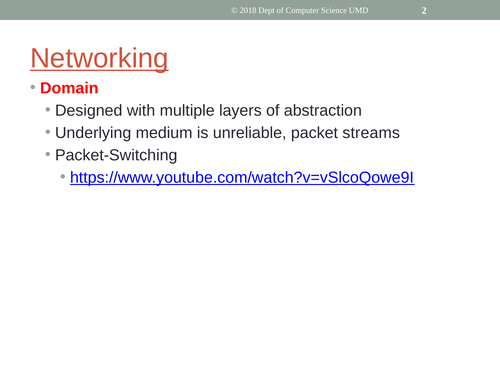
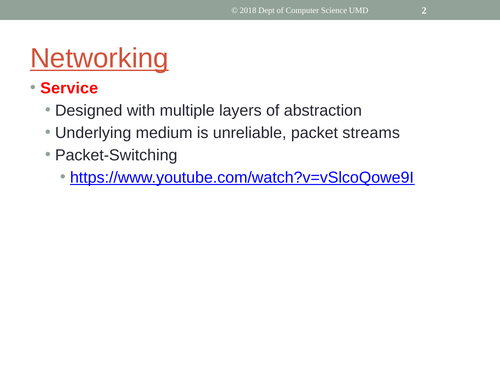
Domain: Domain -> Service
